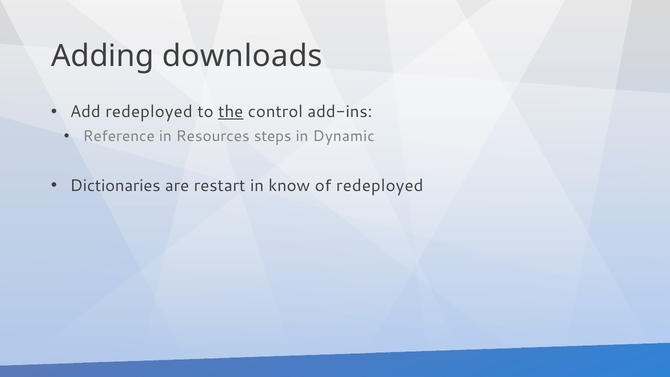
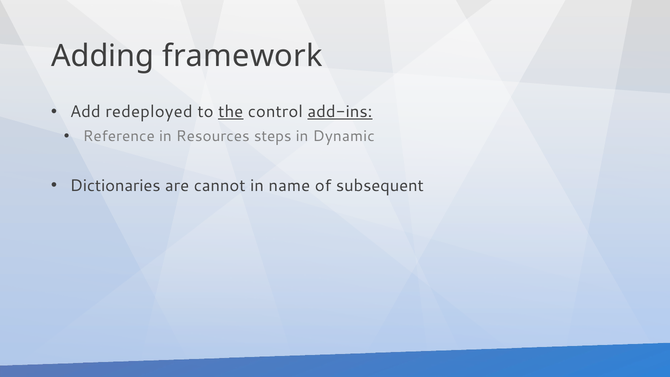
downloads: downloads -> framework
add-ins underline: none -> present
restart: restart -> cannot
know: know -> name
of redeployed: redeployed -> subsequent
